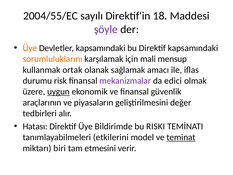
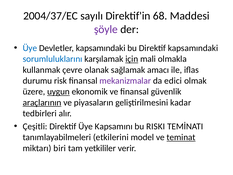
2004/55/EC: 2004/55/EC -> 2004/37/EC
18: 18 -> 68
Üye at (30, 48) colour: orange -> blue
sorumluluklarını colour: orange -> blue
için underline: none -> present
mensup: mensup -> olmakla
ortak: ortak -> çevre
araçlarının underline: none -> present
değer: değer -> kadar
Hatası: Hatası -> Çeşitli
Bildirimde: Bildirimde -> Kapsamını
etmesini: etmesini -> yetkililer
